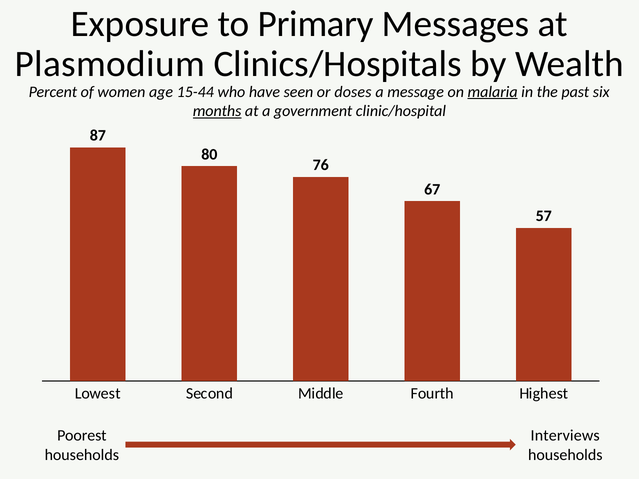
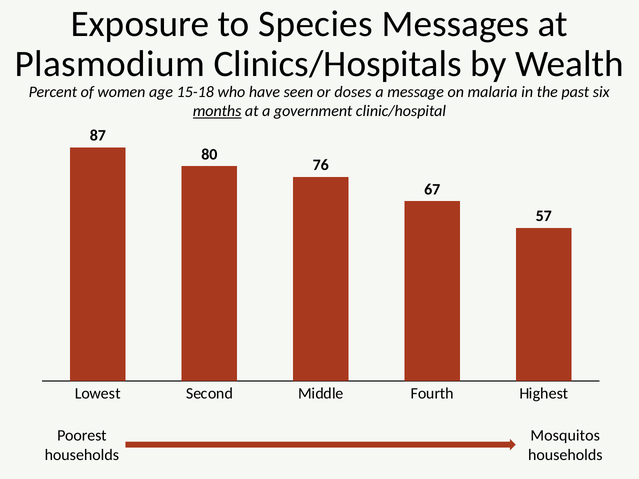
Primary: Primary -> Species
15-44: 15-44 -> 15-18
malaria underline: present -> none
Interviews: Interviews -> Mosquitos
